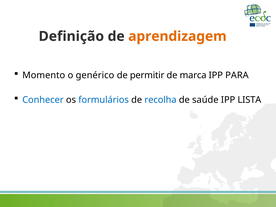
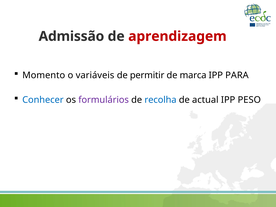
Definição: Definição -> Admissão
aprendizagem colour: orange -> red
genérico: genérico -> variáveis
formulários colour: blue -> purple
saúde: saúde -> actual
LISTA: LISTA -> PESO
